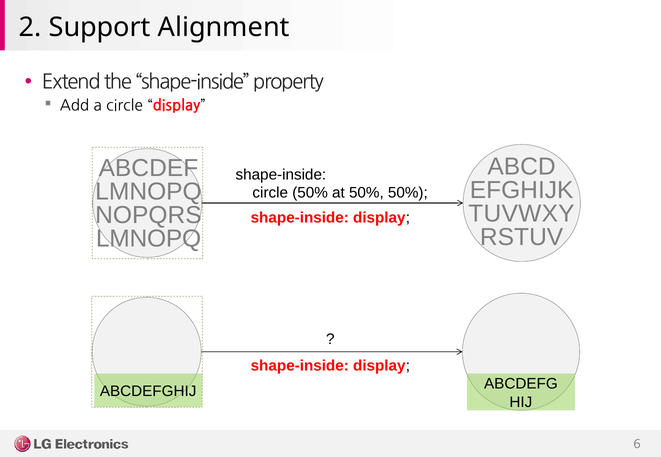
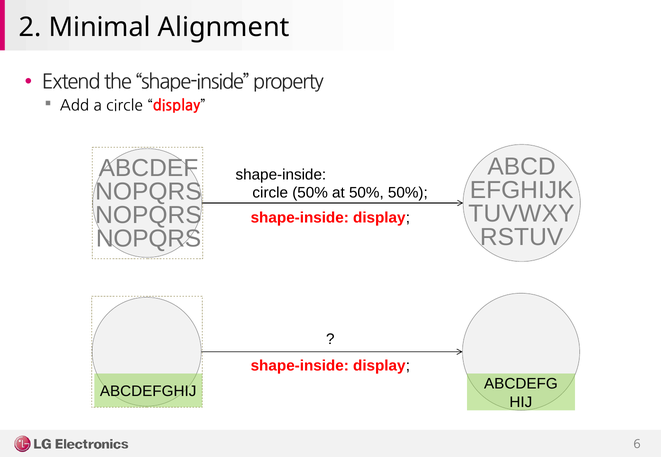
Support: Support -> Minimal
LMNOPQ at (148, 192): LMNOPQ -> NOPQRS
LMNOPQ at (149, 239): LMNOPQ -> NOPQRS
